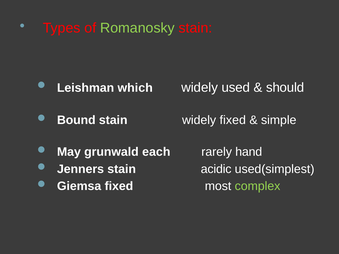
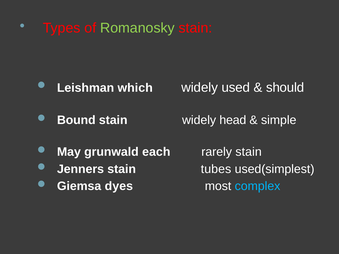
widely fixed: fixed -> head
rarely hand: hand -> stain
acidic: acidic -> tubes
Giemsa fixed: fixed -> dyes
complex colour: light green -> light blue
